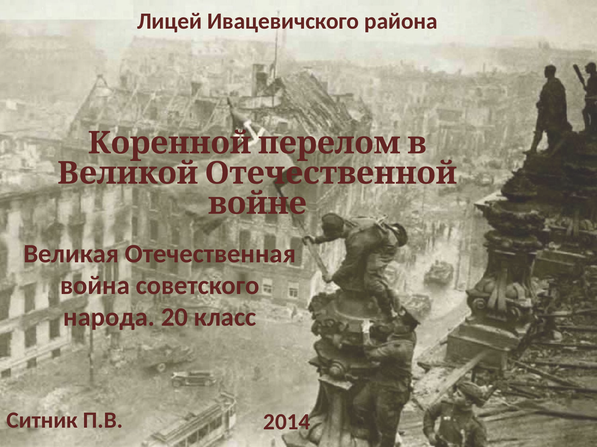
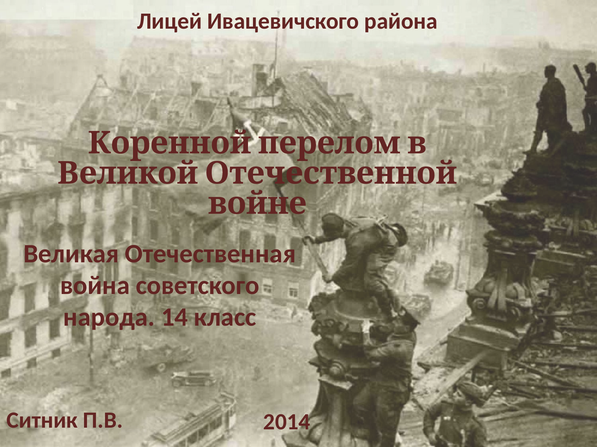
20: 20 -> 14
